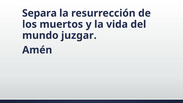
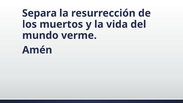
juzgar: juzgar -> verme
